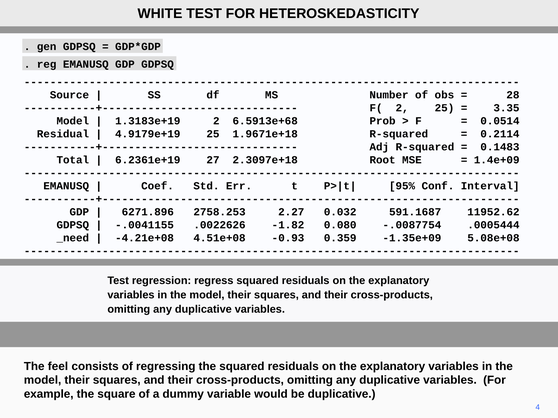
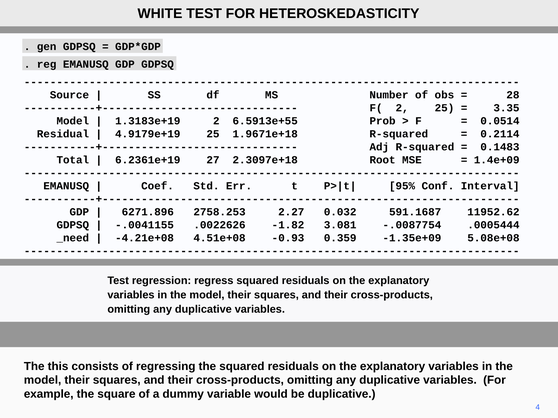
6.5913e+68: 6.5913e+68 -> 6.5913e+55
0.080: 0.080 -> 3.081
feel: feel -> this
